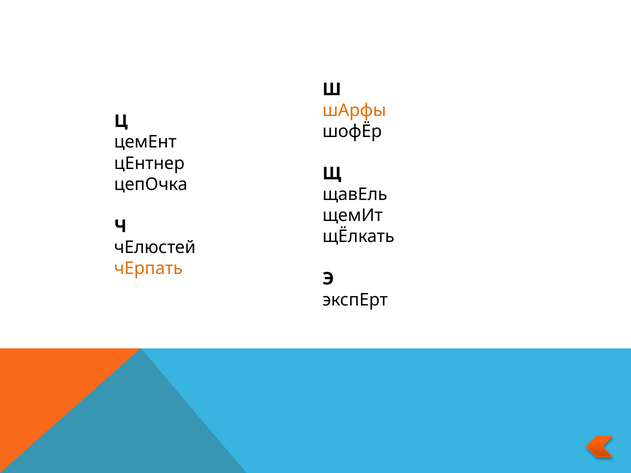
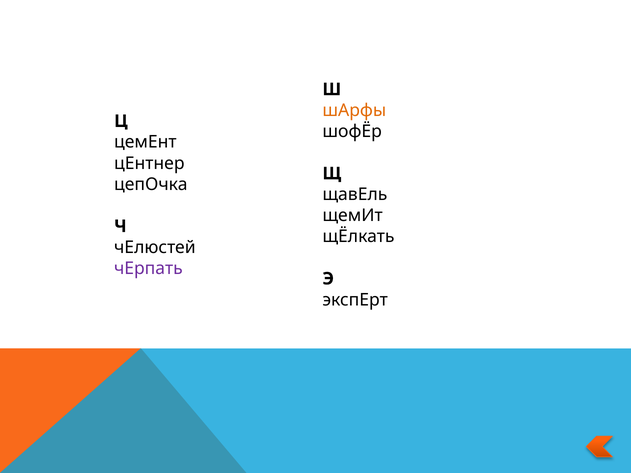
чЕрпать colour: orange -> purple
